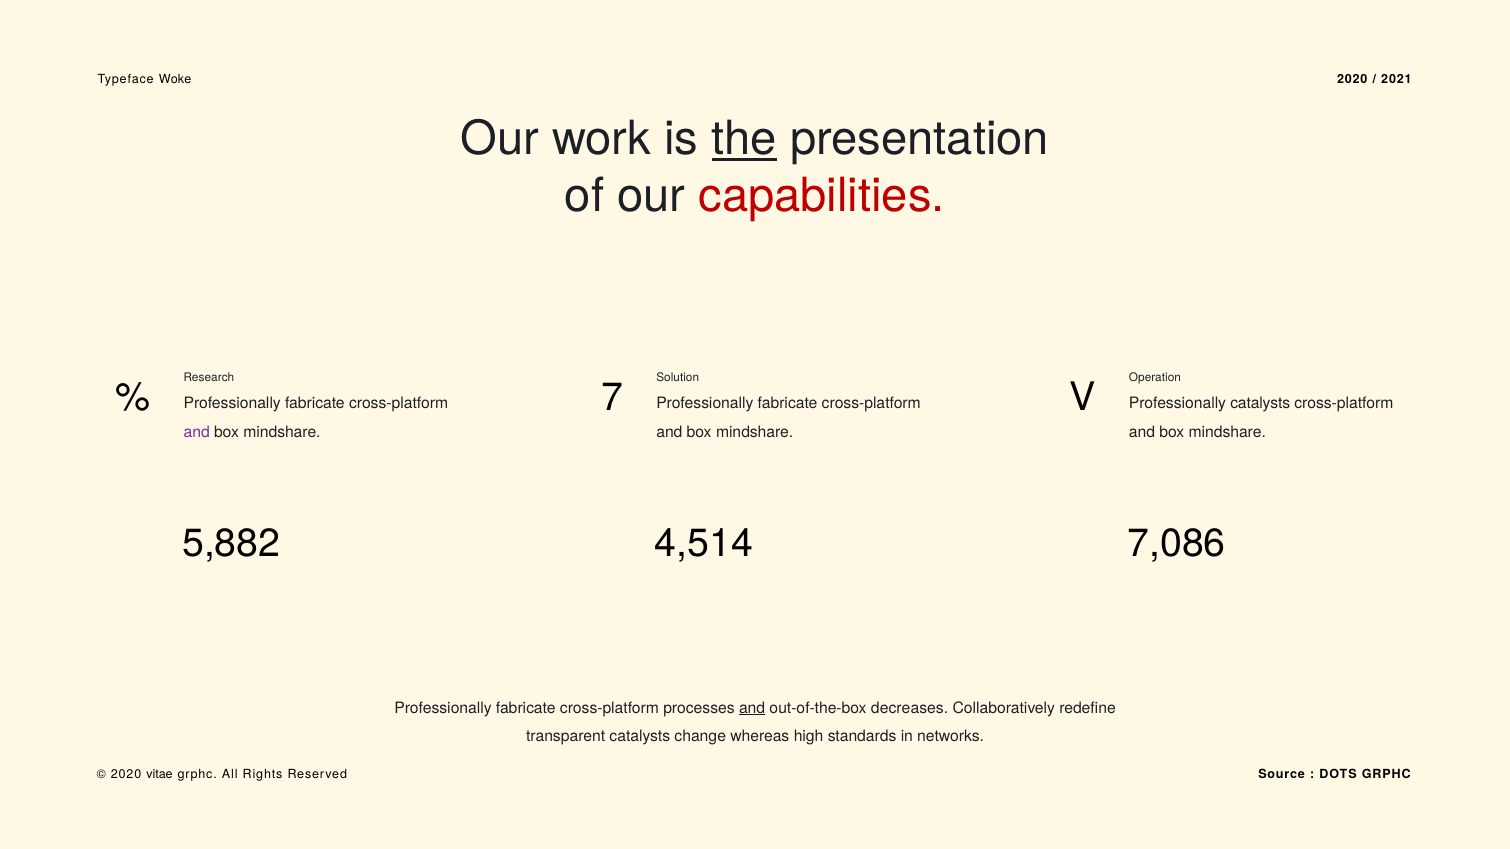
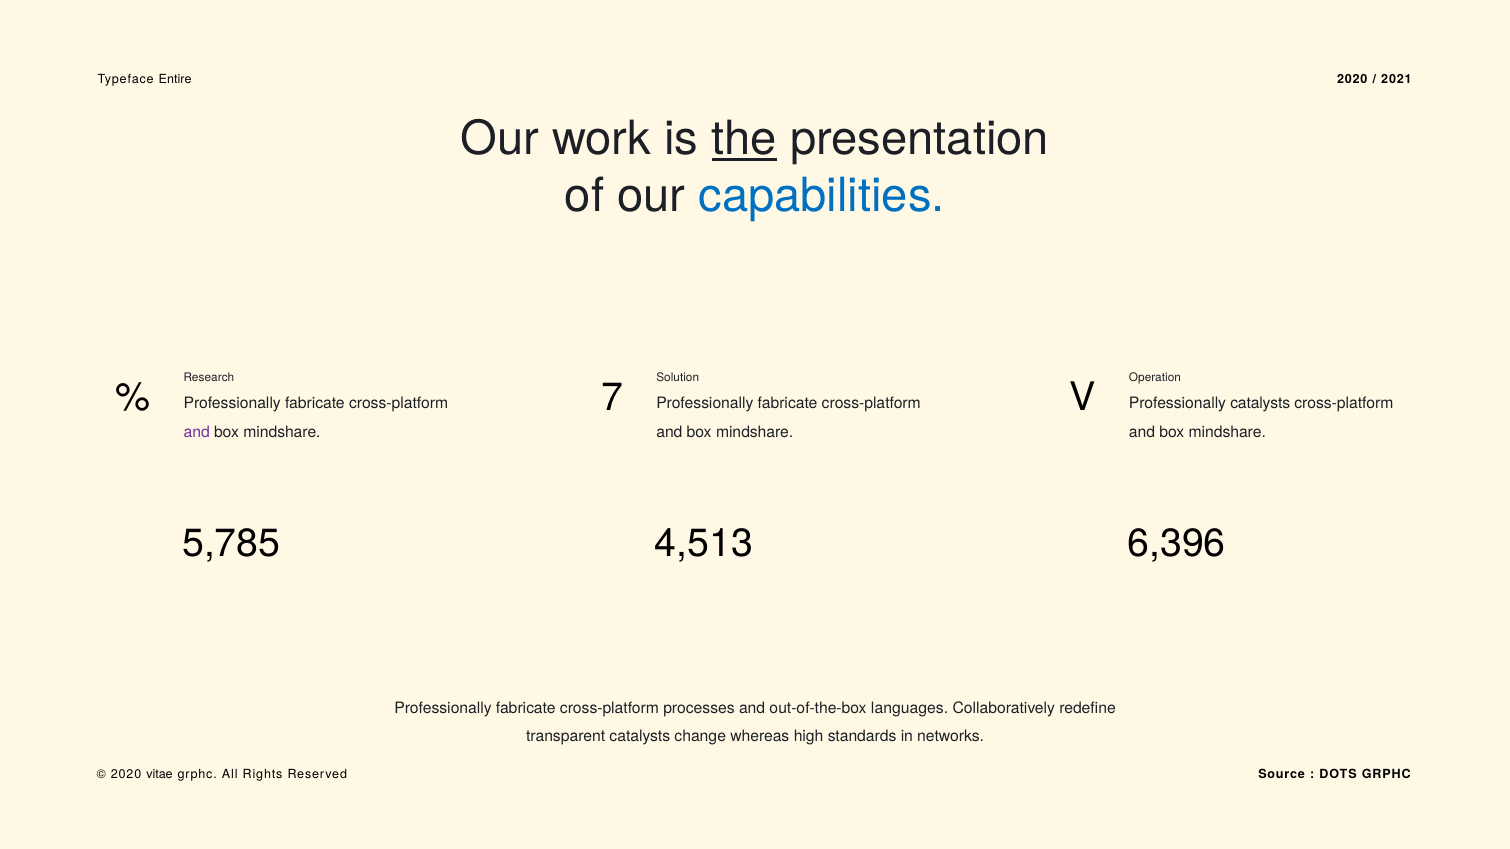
Woke: Woke -> Entire
capabilities colour: red -> blue
5,882: 5,882 -> 5,785
4,514: 4,514 -> 4,513
7,086: 7,086 -> 6,396
and at (752, 708) underline: present -> none
decreases: decreases -> languages
